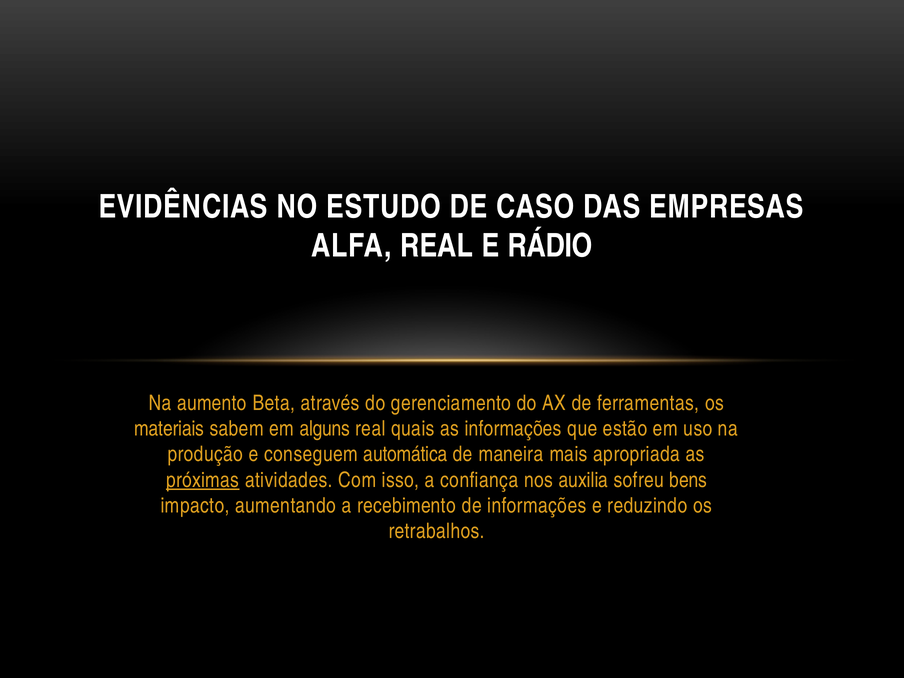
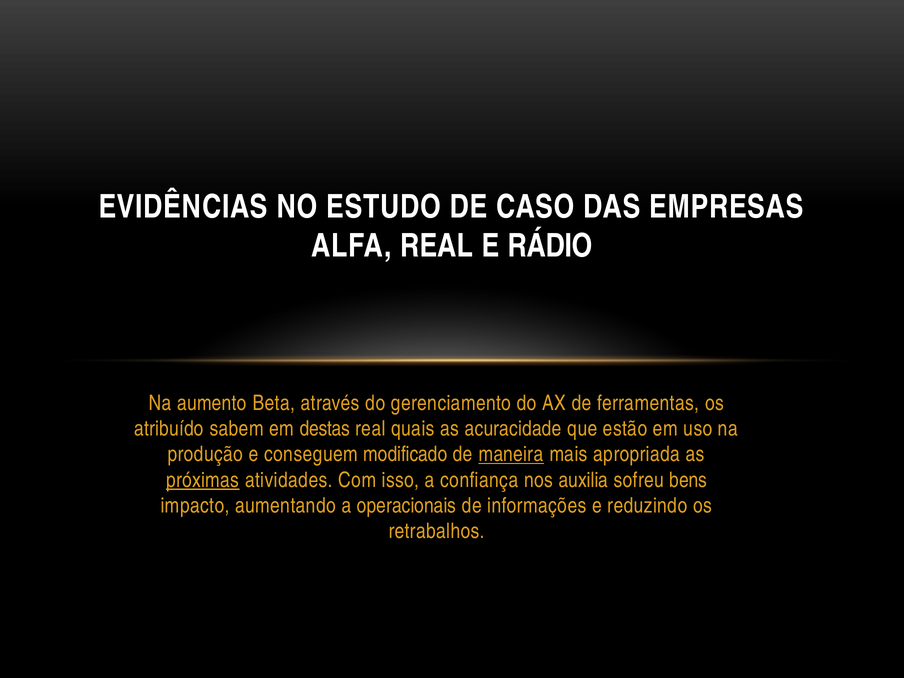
materiais: materiais -> atribuído
alguns: alguns -> destas
as informações: informações -> acuracidade
automática: automática -> modificado
maneira underline: none -> present
recebimento: recebimento -> operacionais
